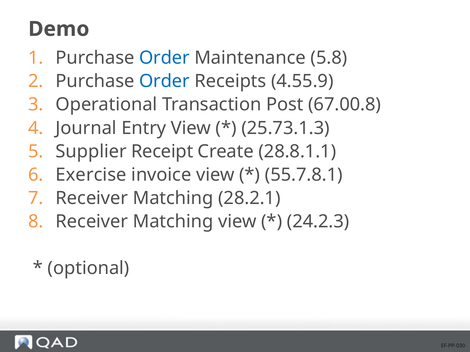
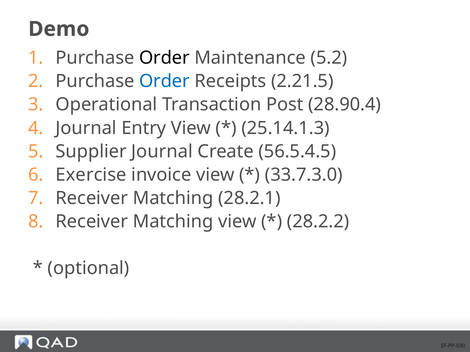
Order at (164, 58) colour: blue -> black
5.8: 5.8 -> 5.2
4.55.9: 4.55.9 -> 2.21.5
67.00.8: 67.00.8 -> 28.90.4
25.73.1.3: 25.73.1.3 -> 25.14.1.3
Supplier Receipt: Receipt -> Journal
28.8.1.1: 28.8.1.1 -> 56.5.4.5
55.7.8.1: 55.7.8.1 -> 33.7.3.0
24.2.3: 24.2.3 -> 28.2.2
